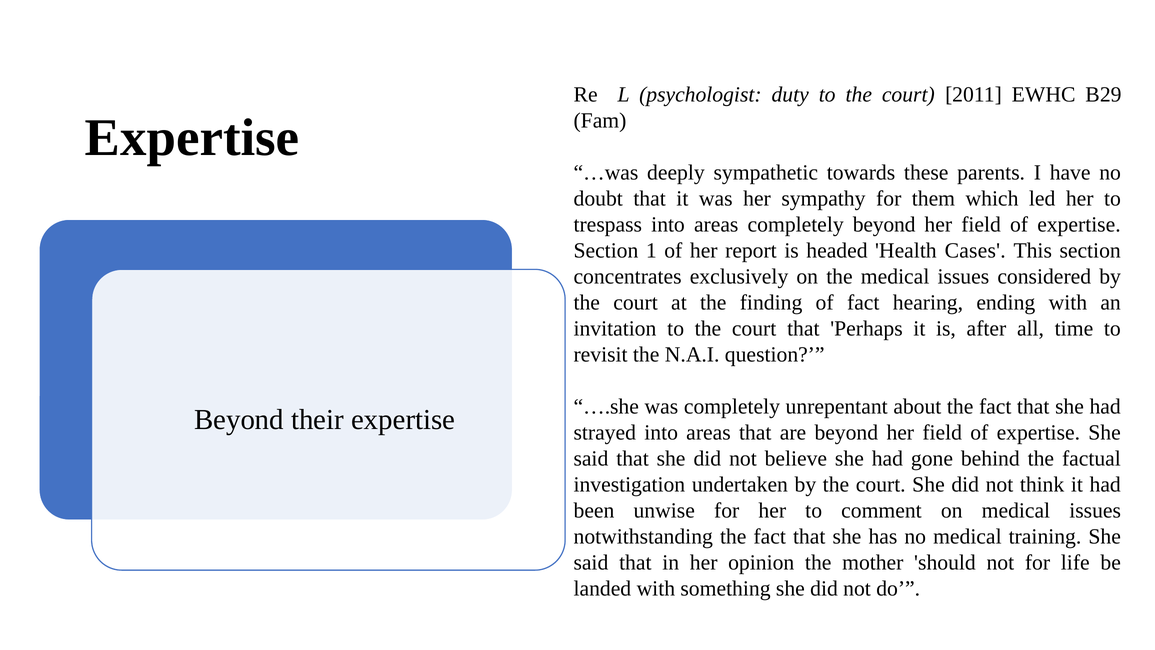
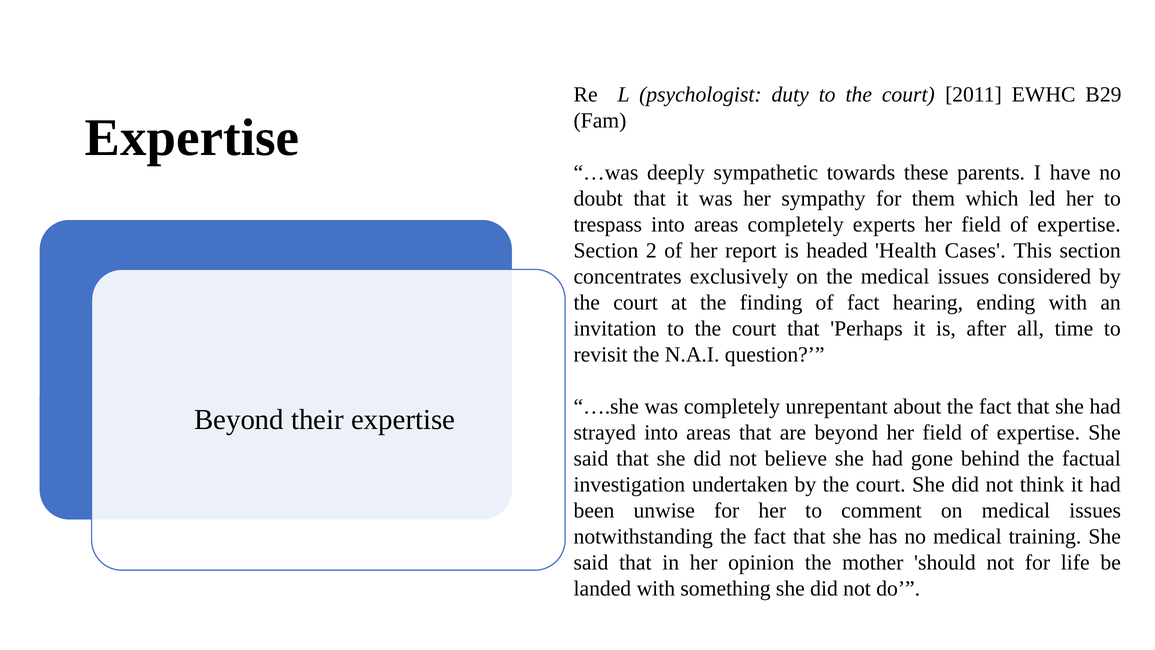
completely beyond: beyond -> experts
1: 1 -> 2
